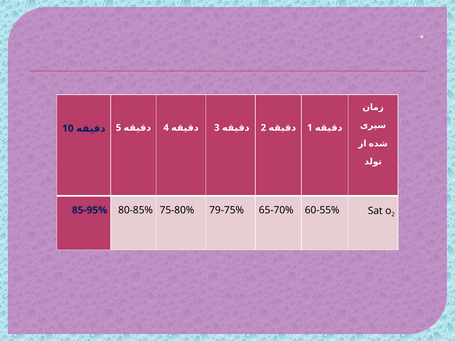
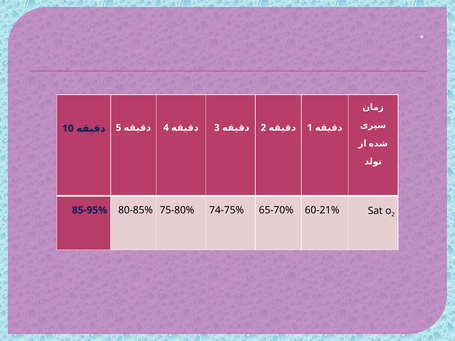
79-75%: 79-75% -> 74-75%
60-55%: 60-55% -> 60-21%
